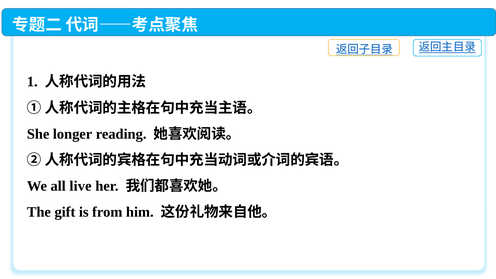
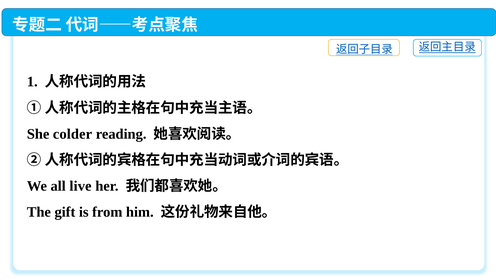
longer: longer -> colder
